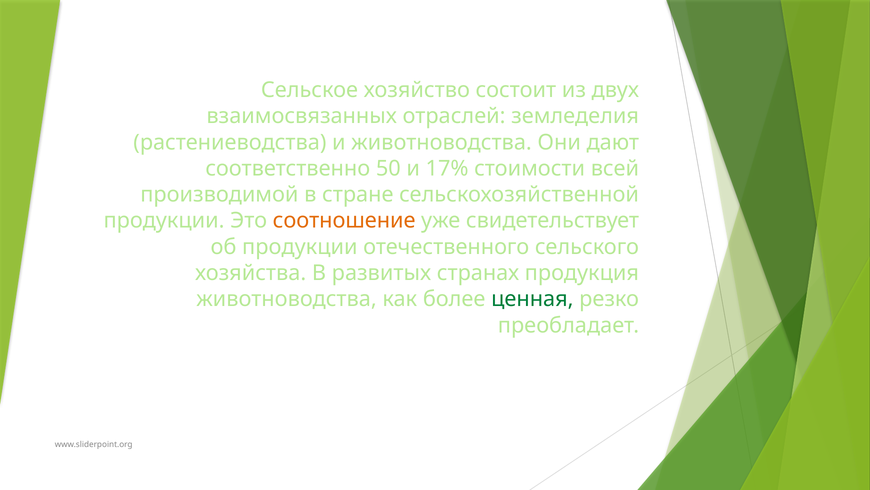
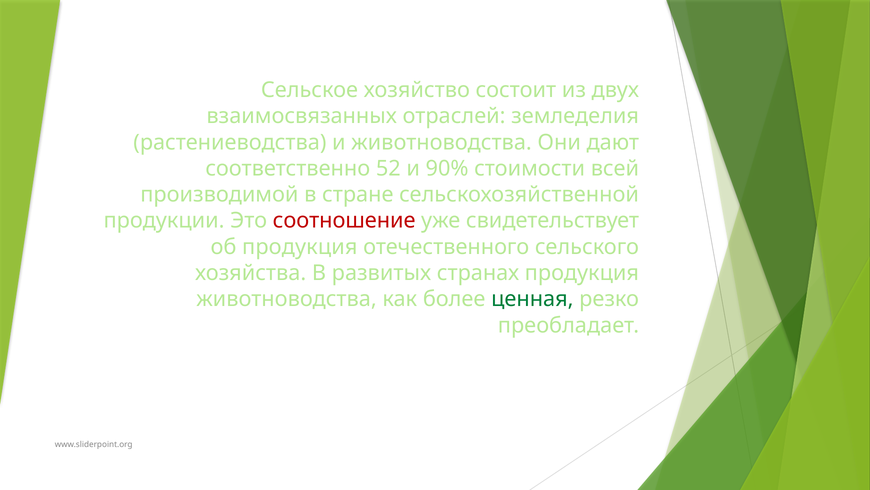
50: 50 -> 52
17%: 17% -> 90%
соотношение colour: orange -> red
об продукции: продукции -> продукция
